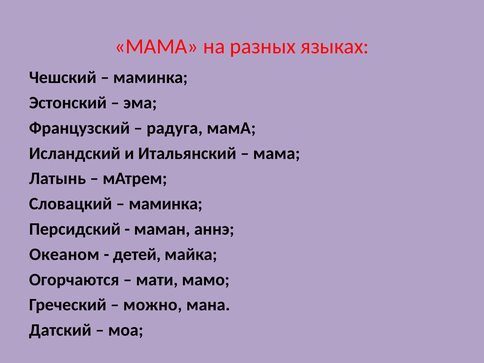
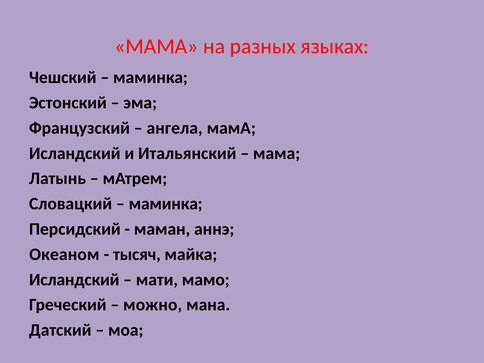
радуга: радуга -> ангела
детей: детей -> тысяч
Огорчаются at (74, 280): Огорчаются -> Исландский
